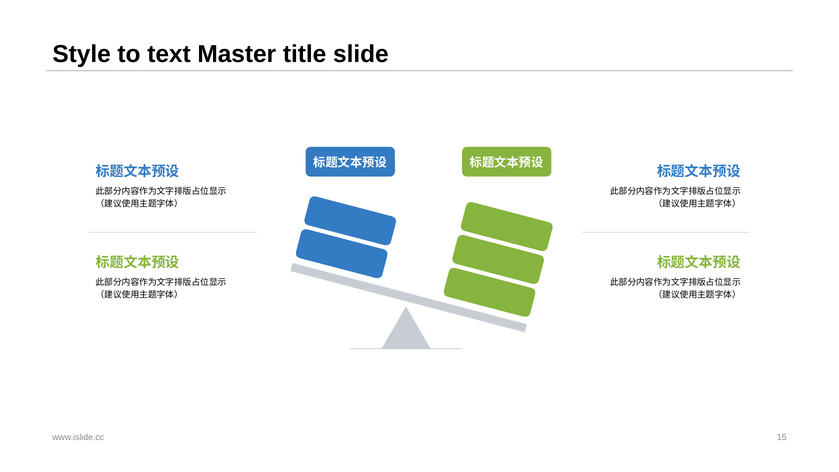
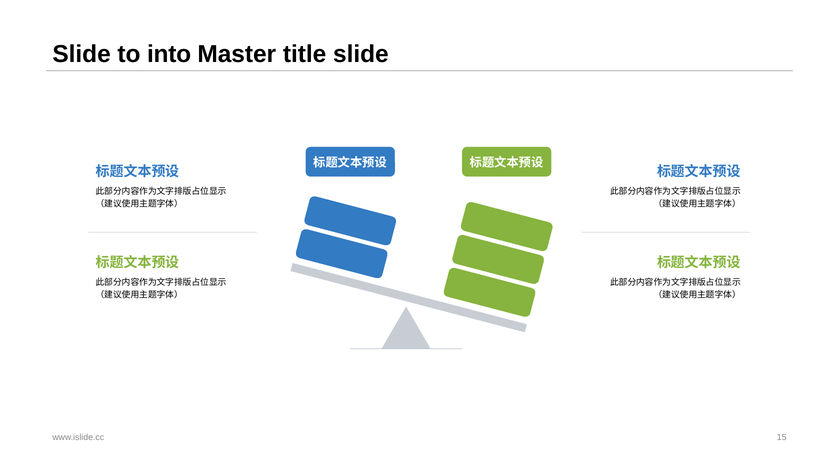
Style at (82, 54): Style -> Slide
text: text -> into
